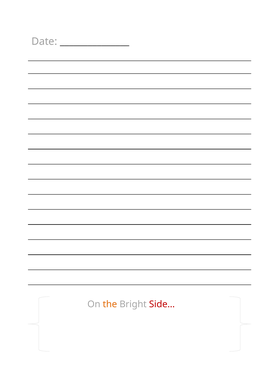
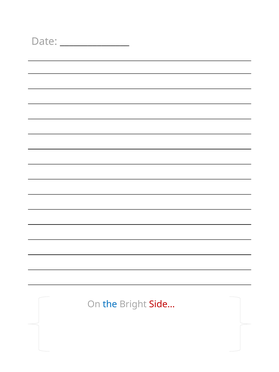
the colour: orange -> blue
